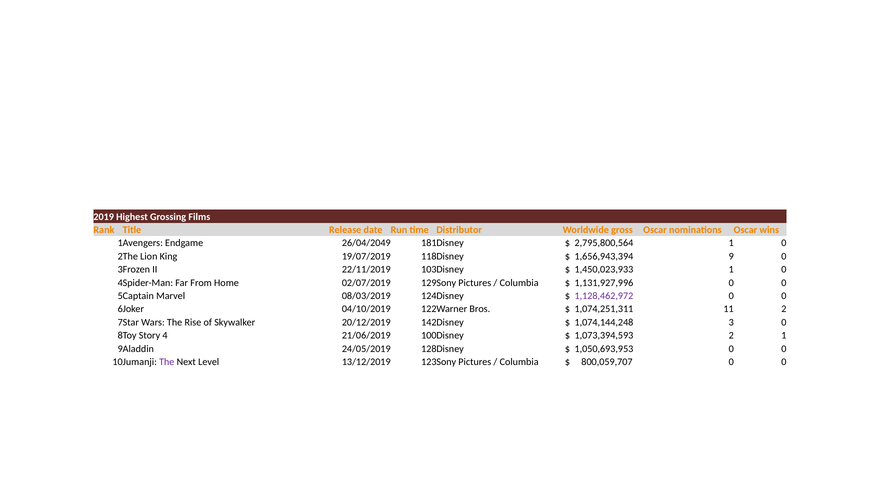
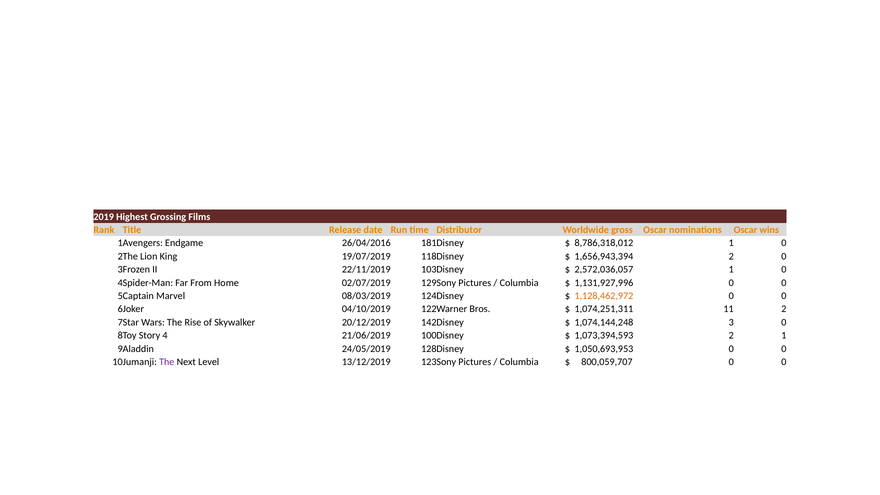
26/04/2049: 26/04/2049 -> 26/04/2016
2,795,800,564: 2,795,800,564 -> 8,786,318,012
1,656,943,394 9: 9 -> 2
1,450,023,933: 1,450,023,933 -> 2,572,036,057
1,128,462,972 colour: purple -> orange
